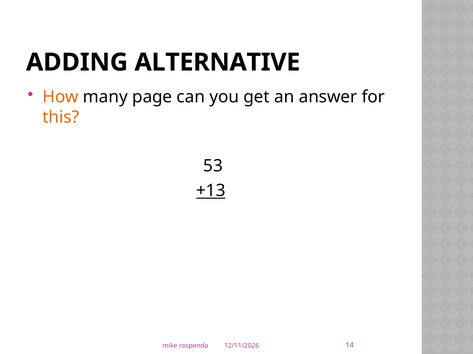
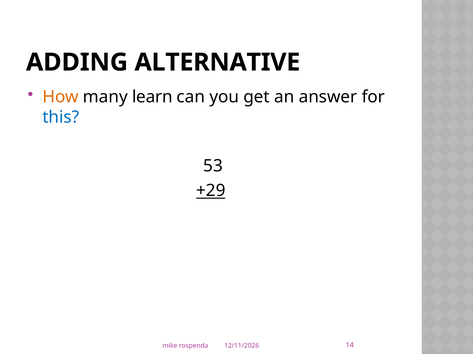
page: page -> learn
this colour: orange -> blue
+13: +13 -> +29
